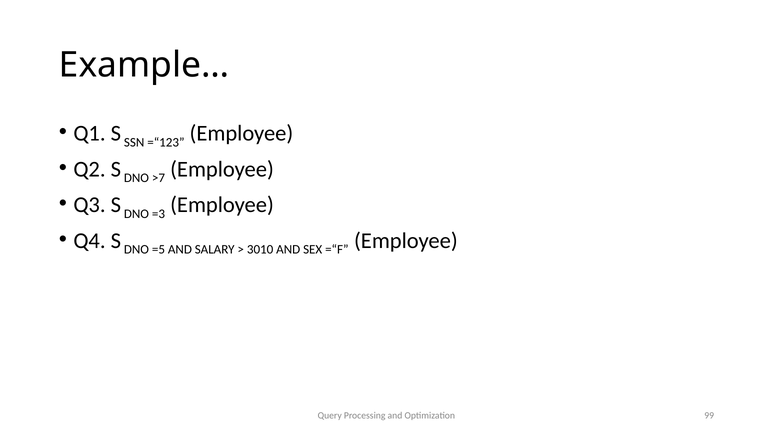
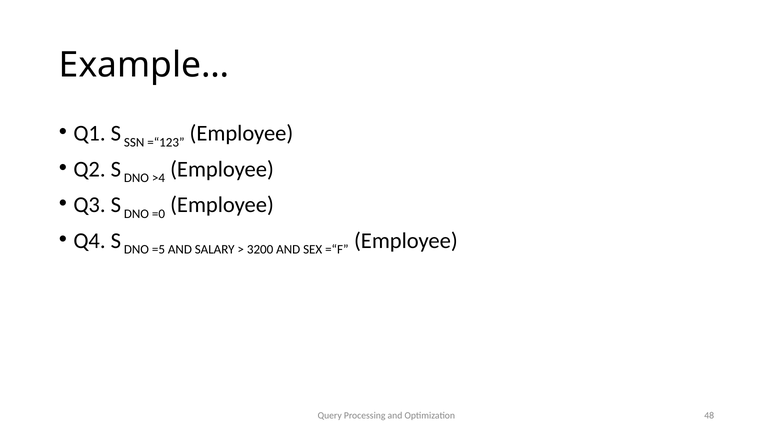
>7: >7 -> >4
=3: =3 -> =0
3010: 3010 -> 3200
99: 99 -> 48
